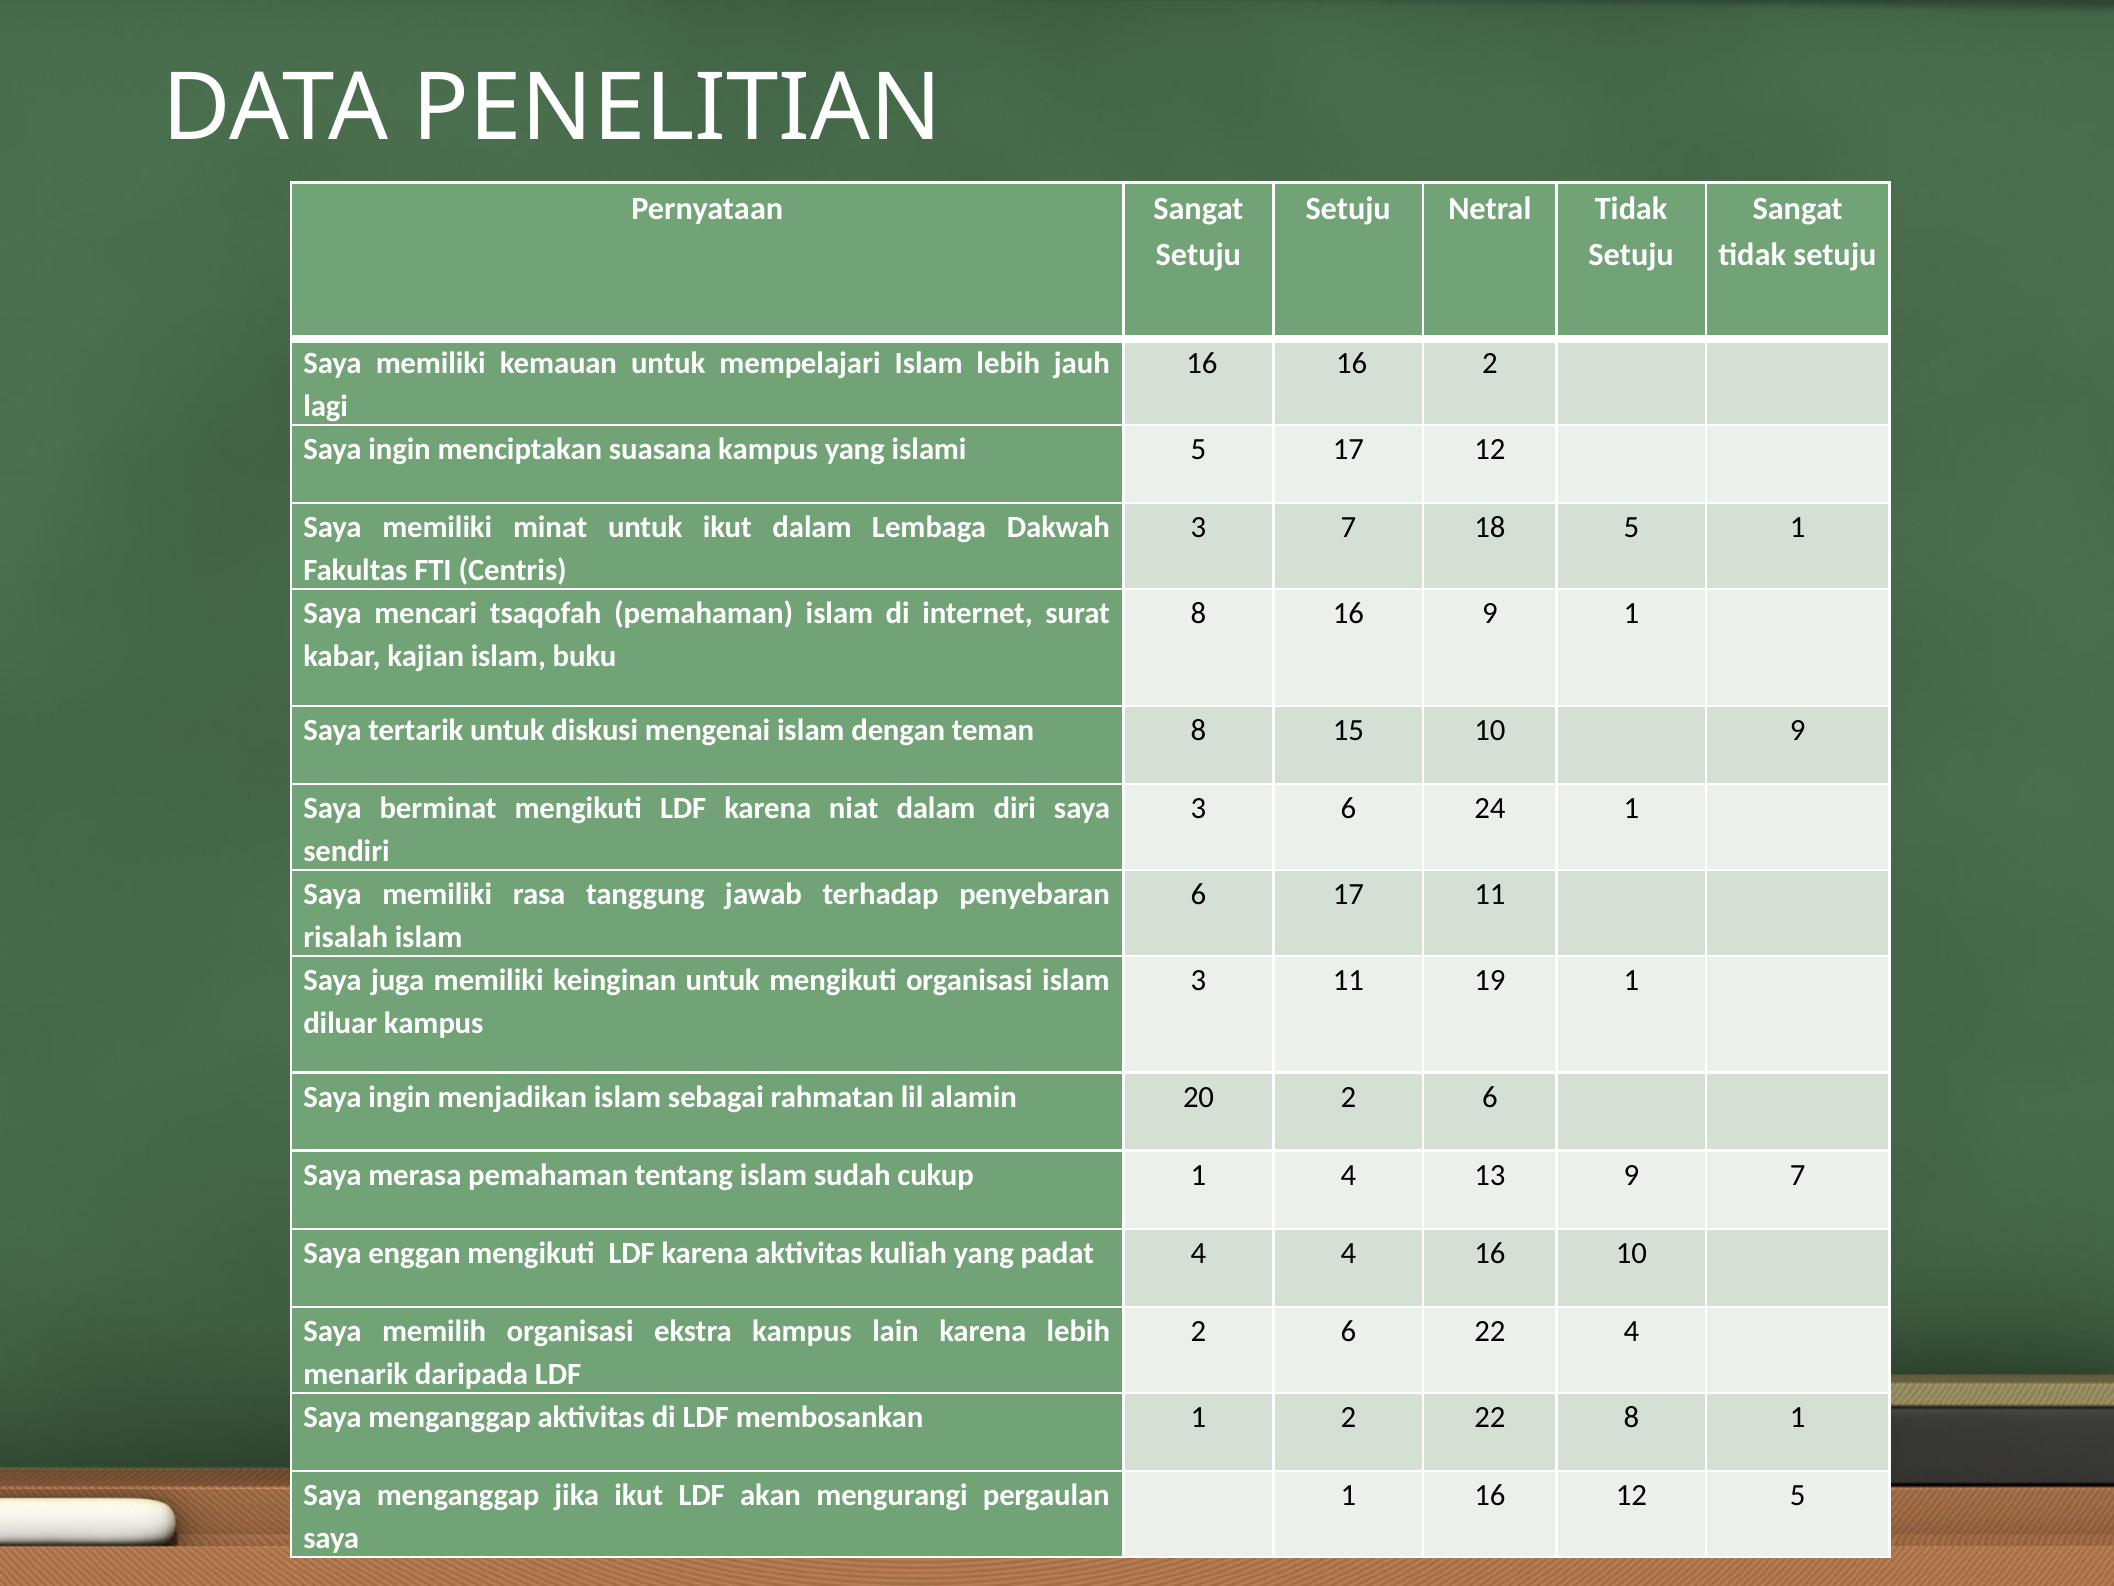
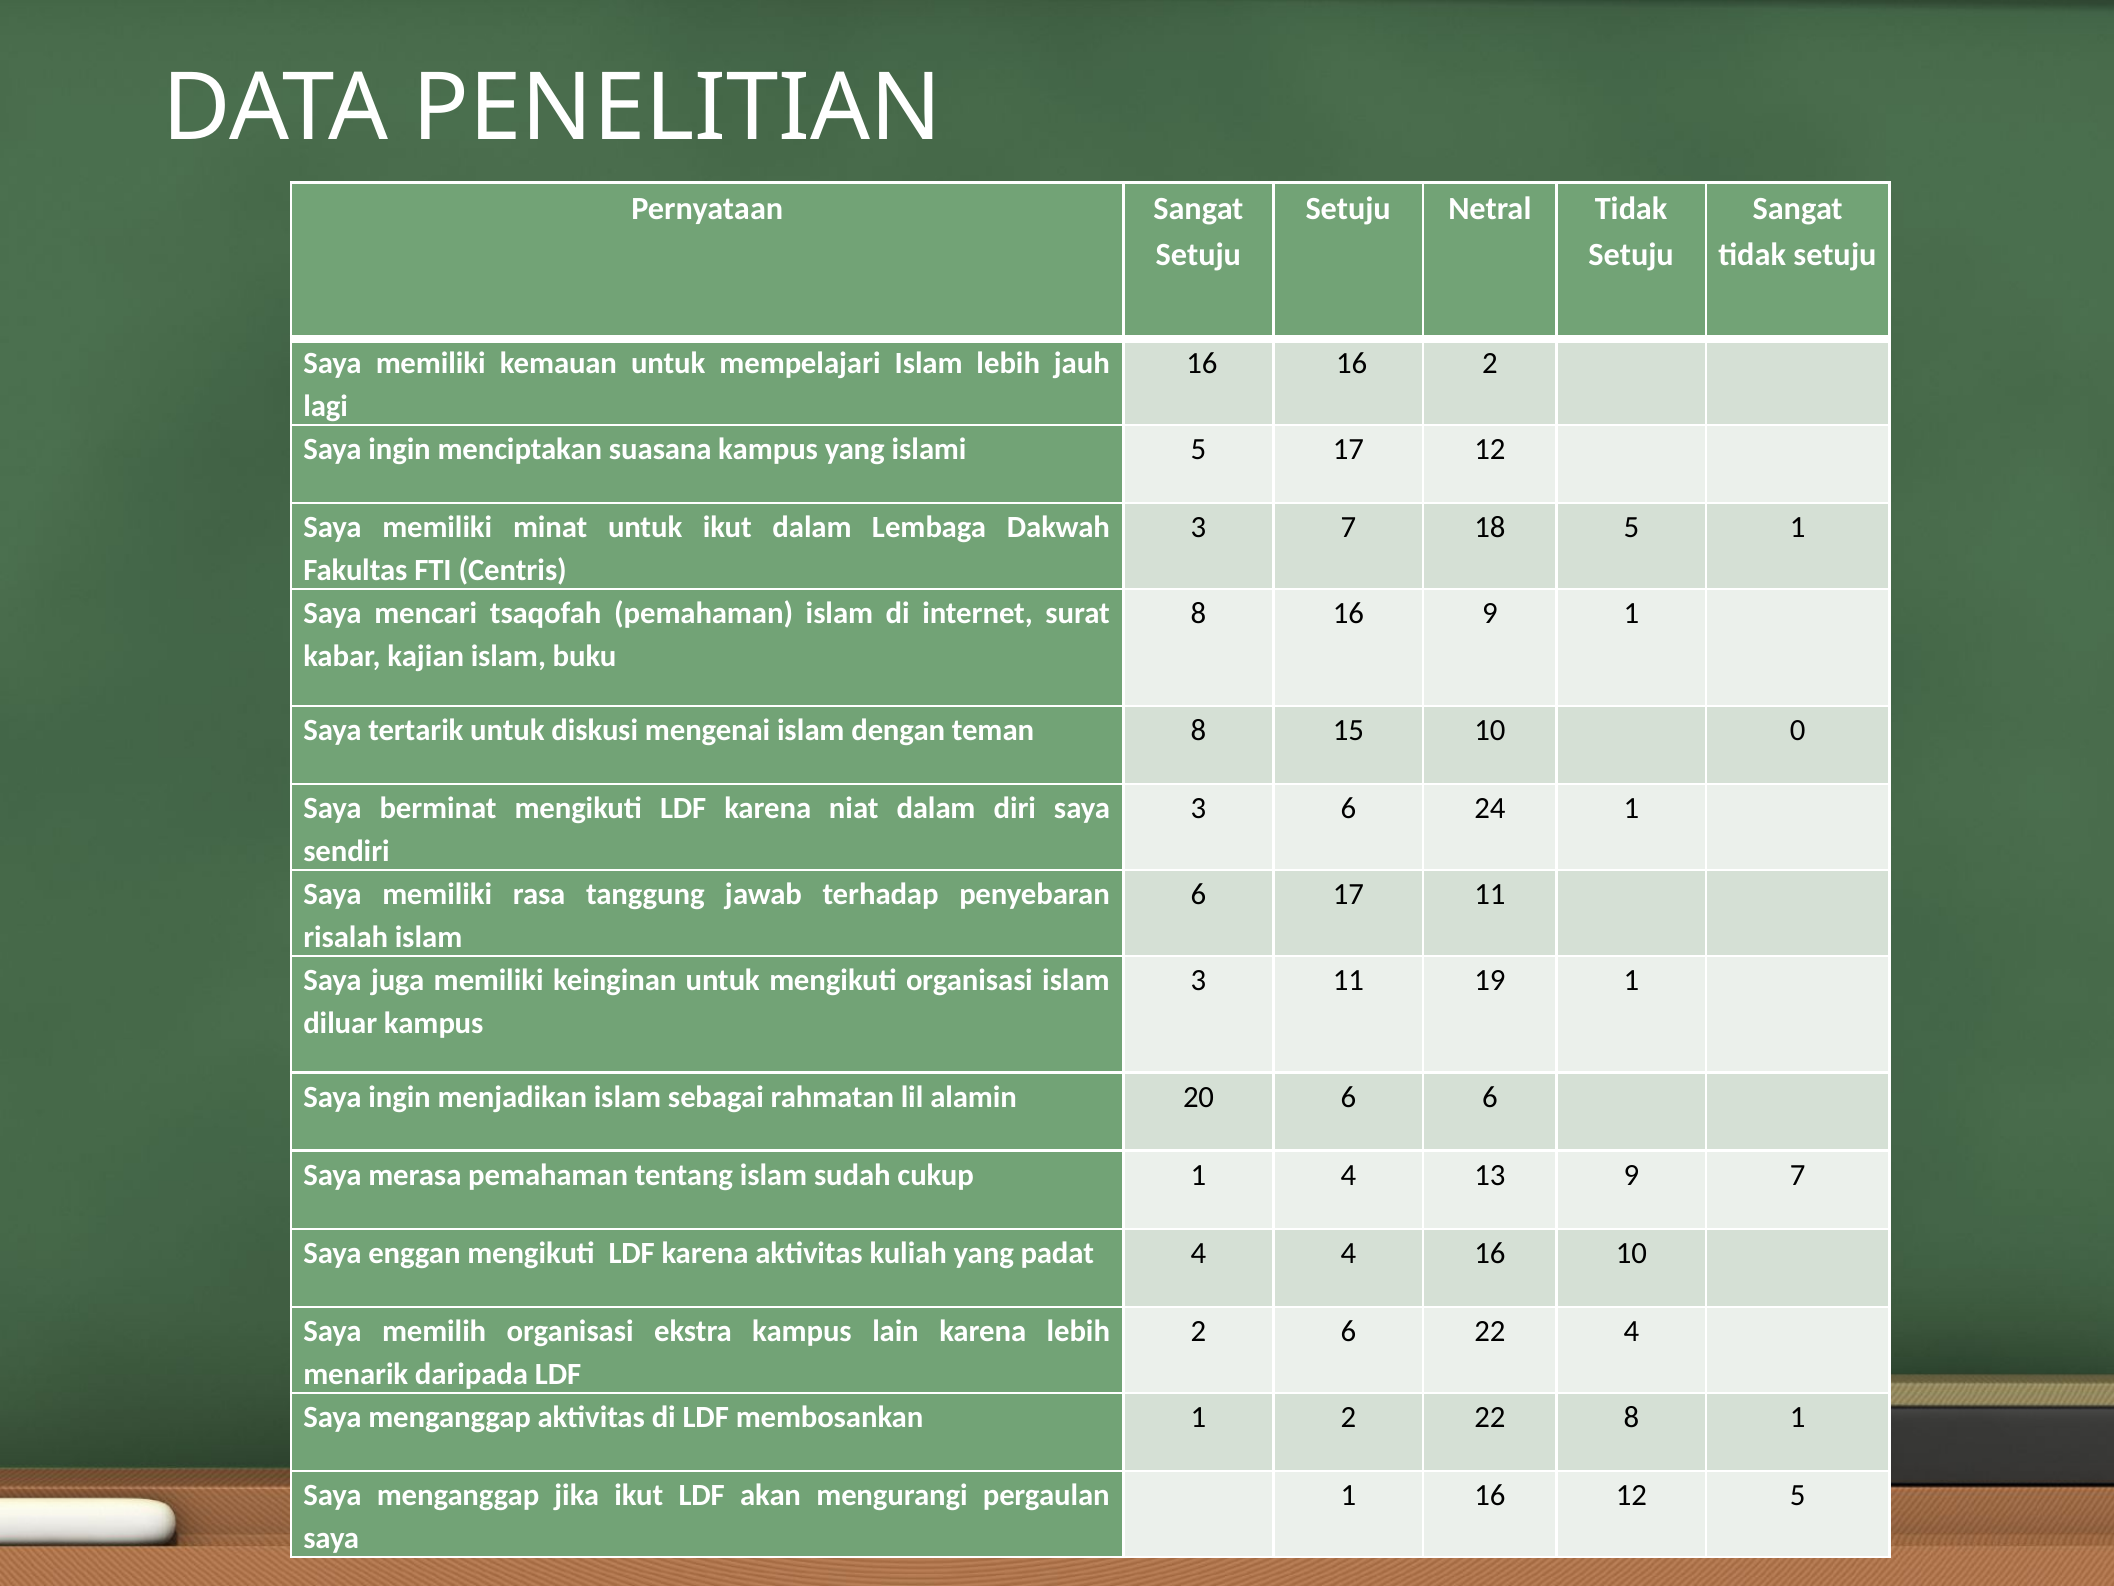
10 9: 9 -> 0
20 2: 2 -> 6
